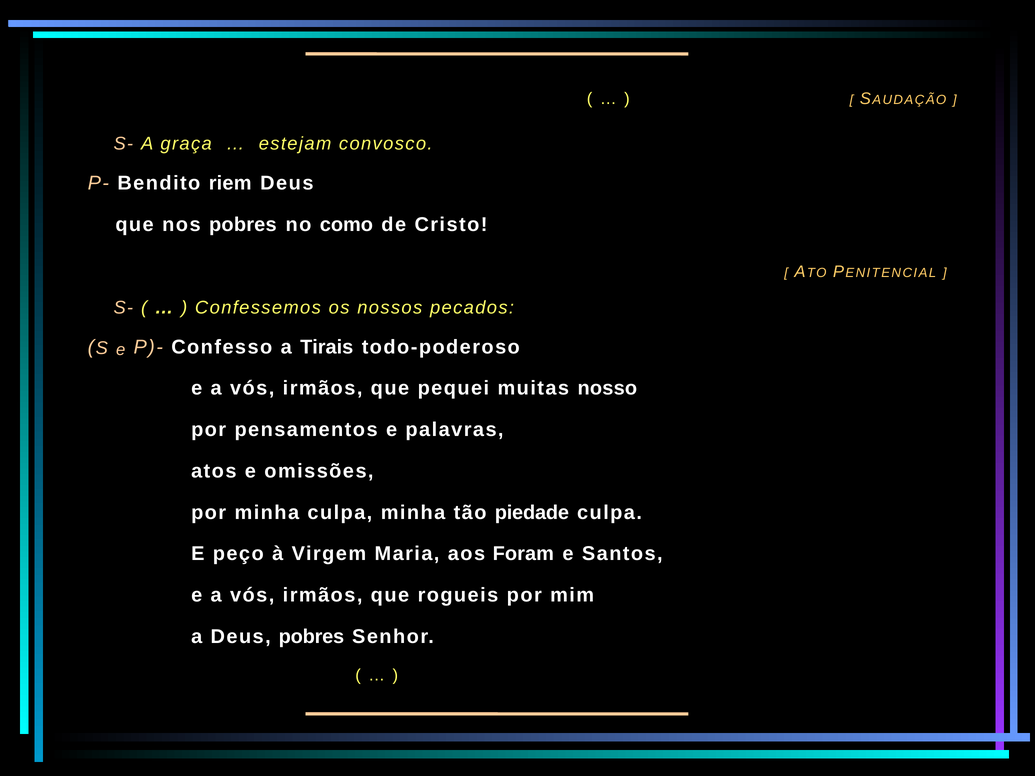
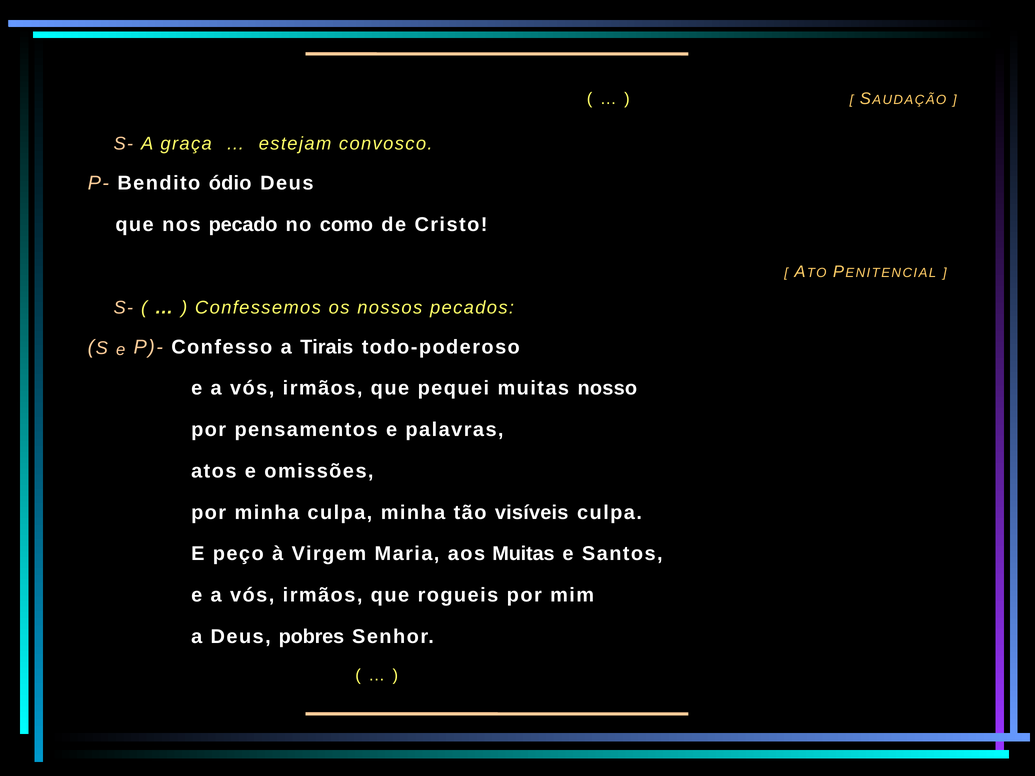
riem: riem -> ódio
nos pobres: pobres -> pecado
piedade: piedade -> visíveis
aos Foram: Foram -> Muitas
